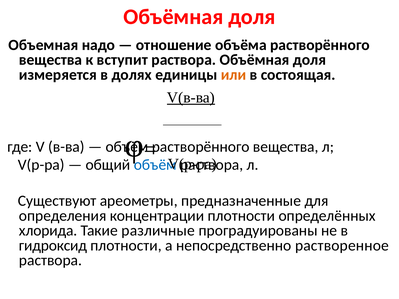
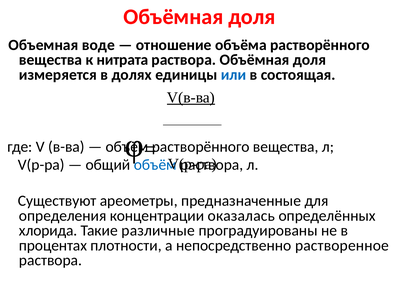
надо: надо -> воде
вступит: вступит -> нитрата
или colour: orange -> blue
концентрации плотности: плотности -> оказалась
гидроксид: гидроксид -> процентах
